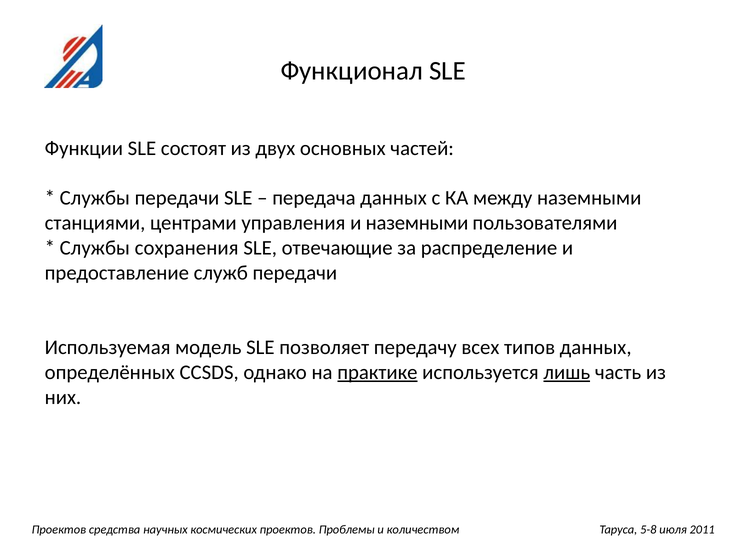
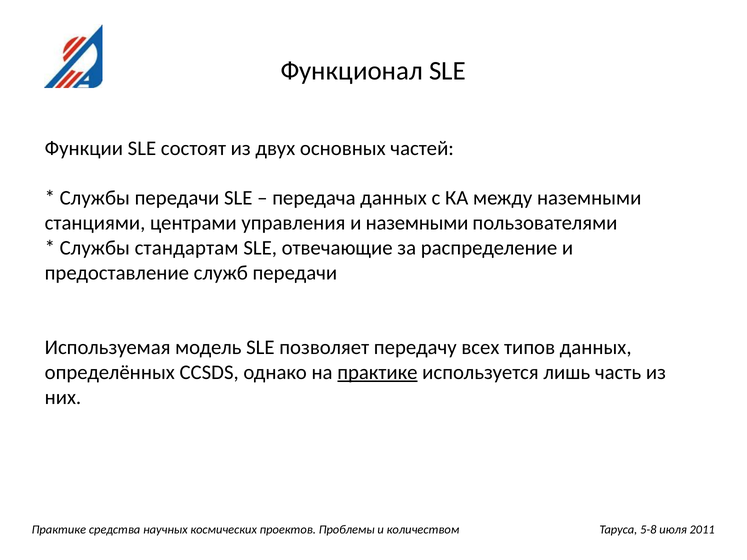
сохранения: сохранения -> стандартам
лишь underline: present -> none
Проектов at (59, 530): Проектов -> Практике
